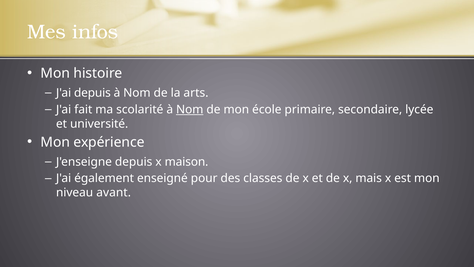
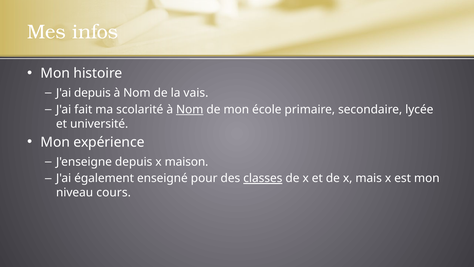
arts: arts -> vais
classes underline: none -> present
avant: avant -> cours
